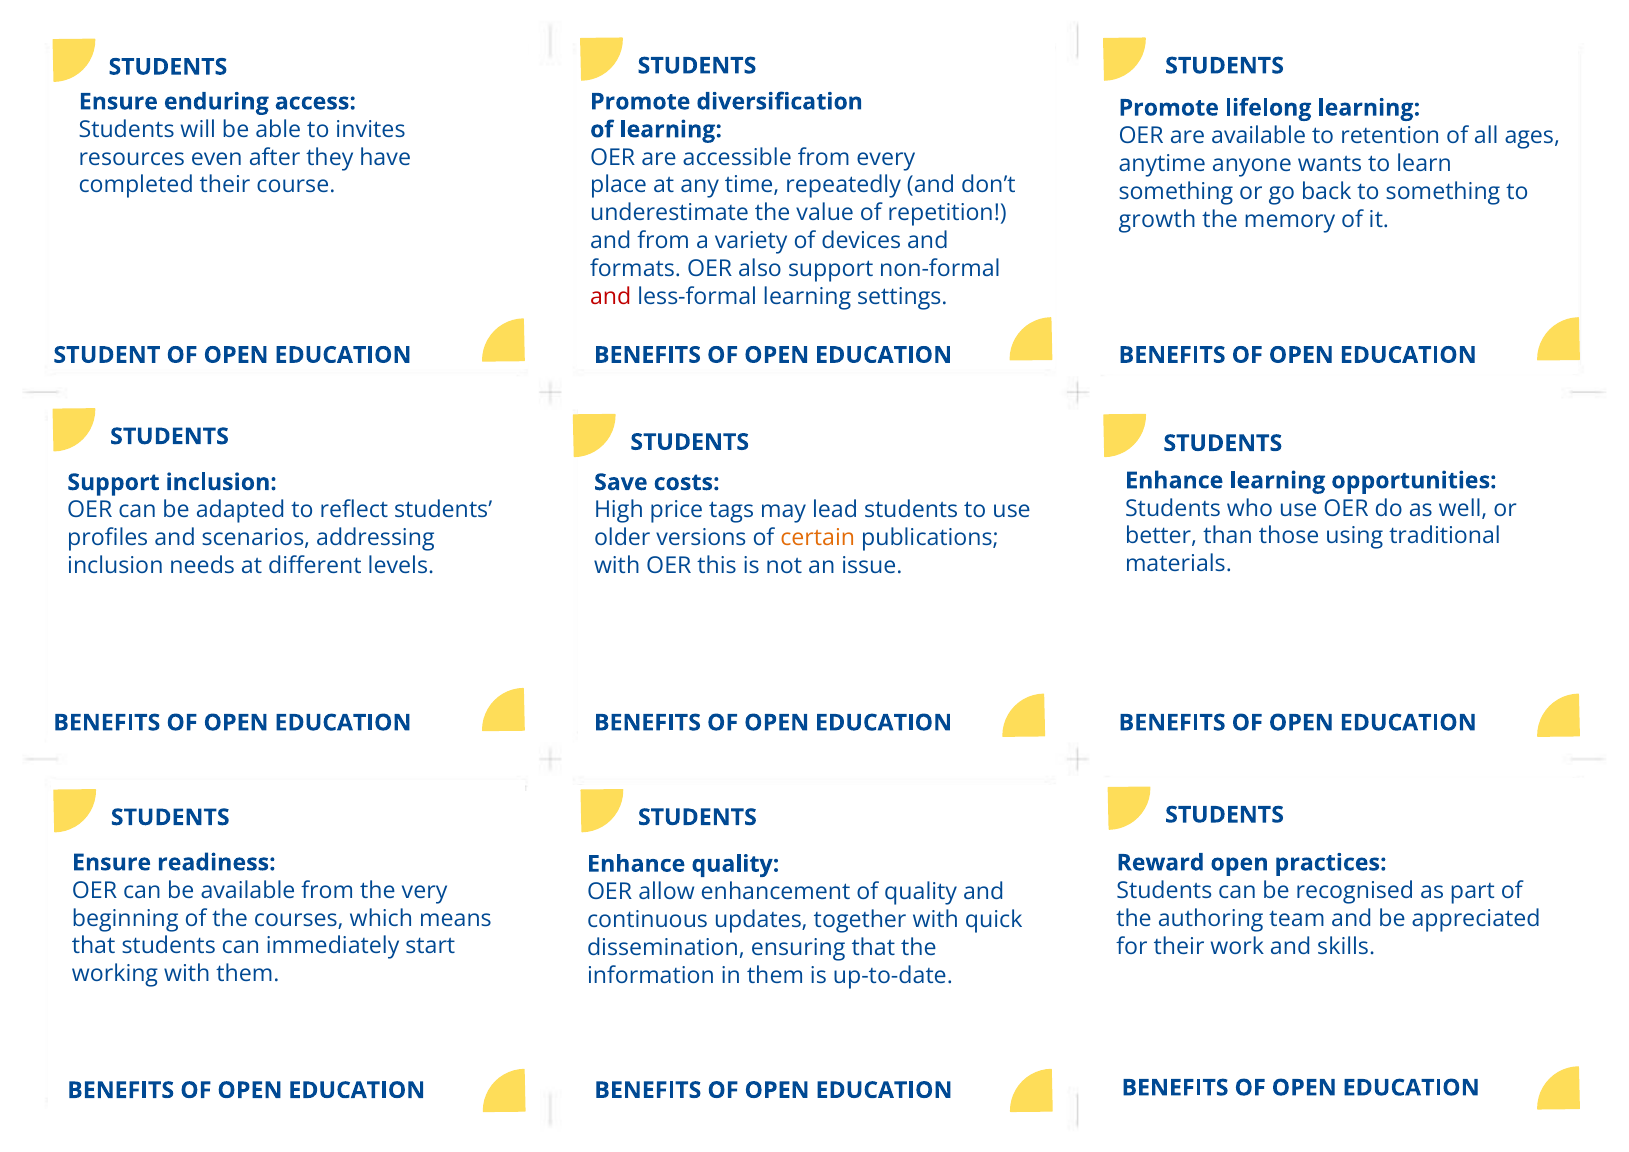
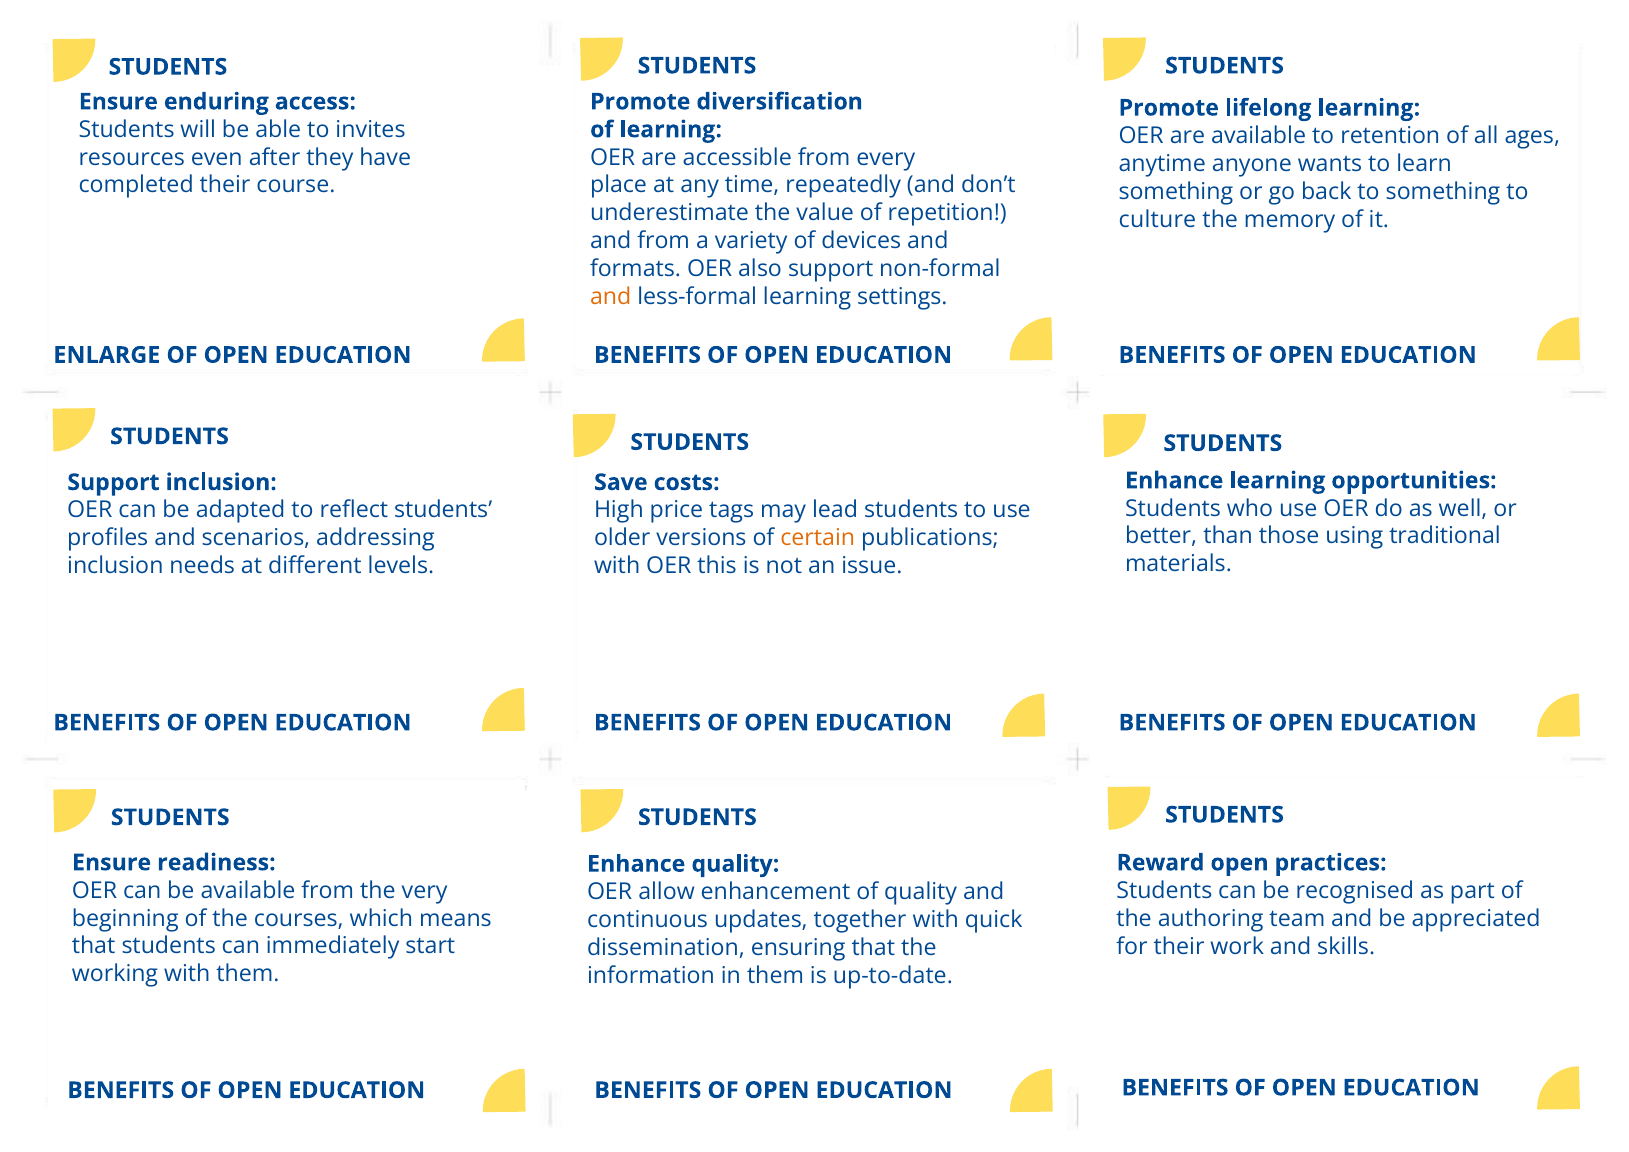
growth: growth -> culture
and at (611, 297) colour: red -> orange
STUDENT: STUDENT -> ENLARGE
